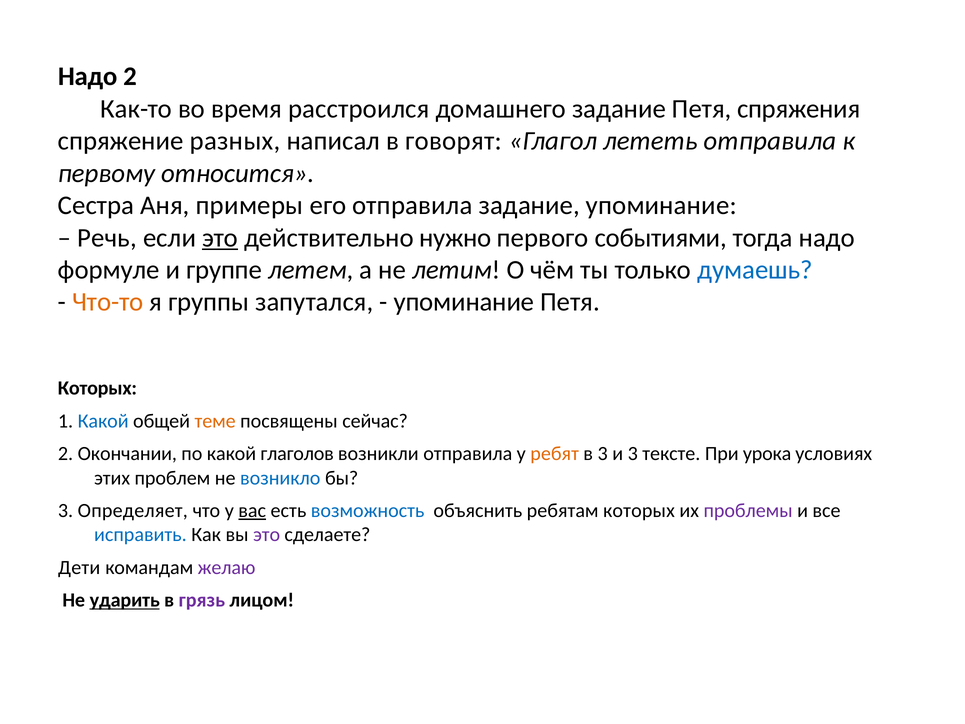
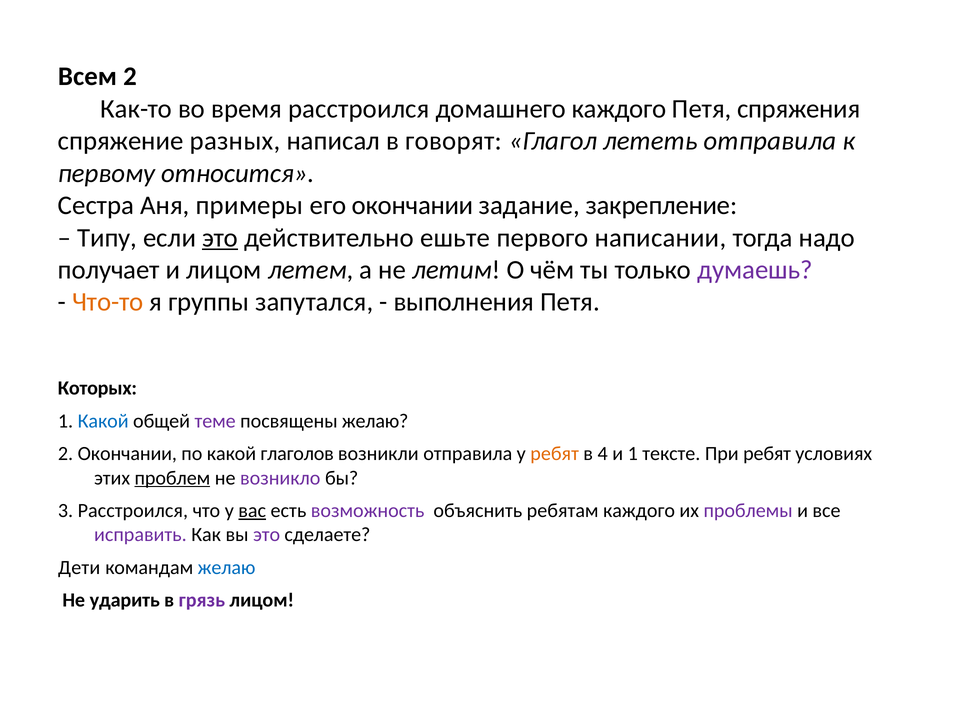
Надо at (88, 76): Надо -> Всем
домашнего задание: задание -> каждого
его отправила: отправила -> окончании
задание упоминание: упоминание -> закрепление
Речь: Речь -> Типу
нужно: нужно -> ешьте
событиями: событиями -> написании
формуле: формуле -> получает
и группе: группе -> лицом
думаешь colour: blue -> purple
упоминание at (464, 302): упоминание -> выполнения
теме colour: orange -> purple
посвящены сейчас: сейчас -> желаю
в 3: 3 -> 4
и 3: 3 -> 1
При урока: урока -> ребят
проблем underline: none -> present
возникло colour: blue -> purple
3 Определяет: Определяет -> Расстроился
возможность colour: blue -> purple
ребятам которых: которых -> каждого
исправить colour: blue -> purple
желаю at (227, 567) colour: purple -> blue
ударить underline: present -> none
